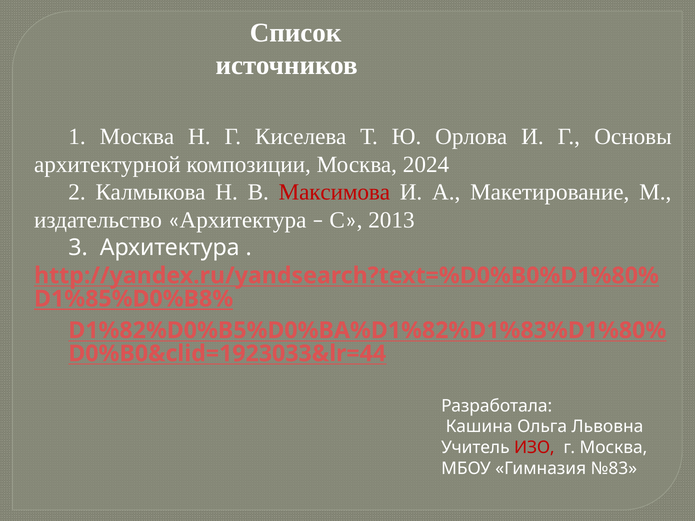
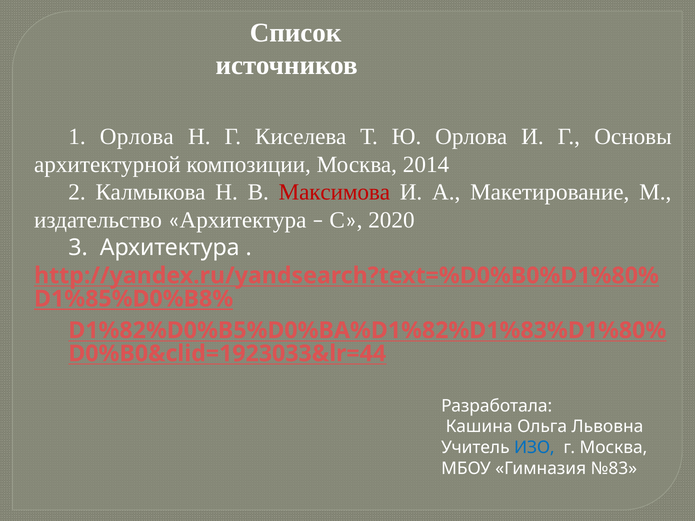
1 Москва: Москва -> Орлова
2024: 2024 -> 2014
2013: 2013 -> 2020
ИЗО colour: red -> blue
